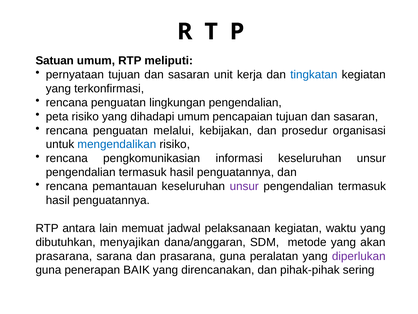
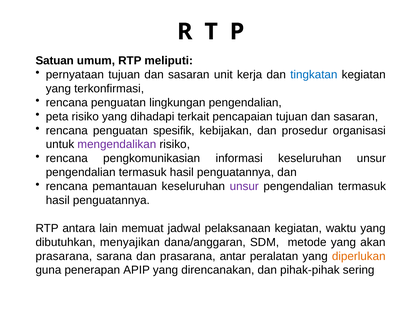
dihadapi umum: umum -> terkait
melalui: melalui -> spesifik
mengendalikan colour: blue -> purple
prasarana guna: guna -> antar
diperlukan colour: purple -> orange
BAIK: BAIK -> APIP
